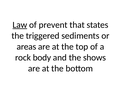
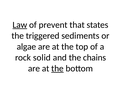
areas: areas -> algae
body: body -> solid
shows: shows -> chains
the at (57, 68) underline: none -> present
